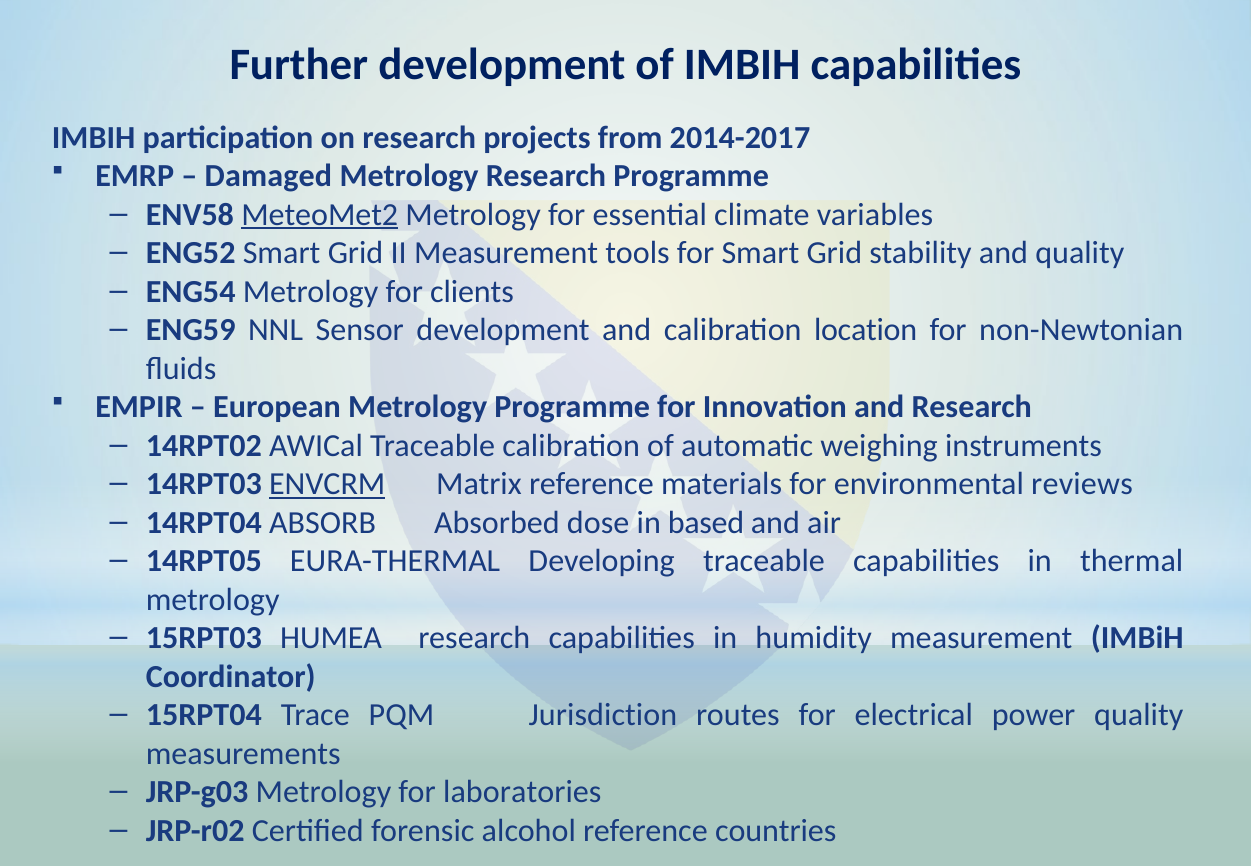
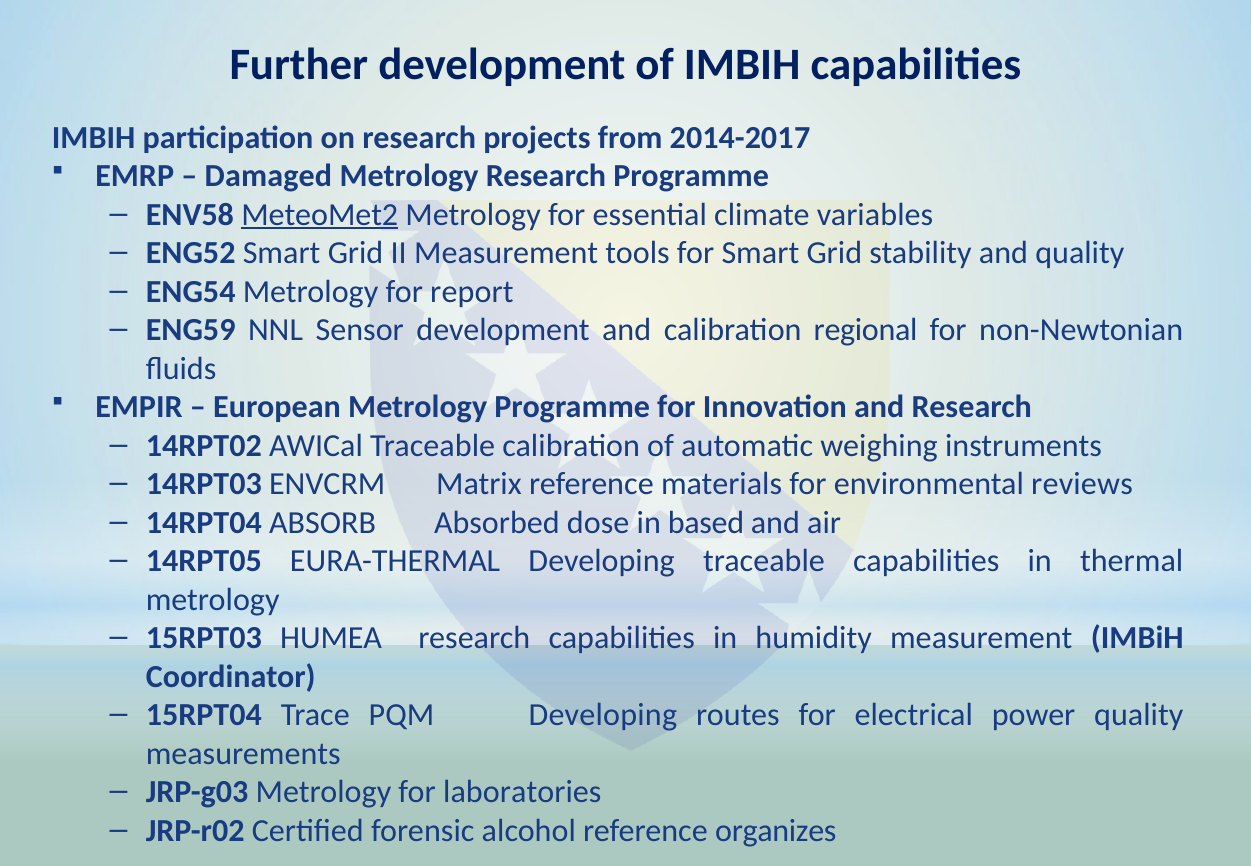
clients: clients -> report
location: location -> regional
ENVCRM underline: present -> none
PQM Jurisdiction: Jurisdiction -> Developing
countries: countries -> organizes
